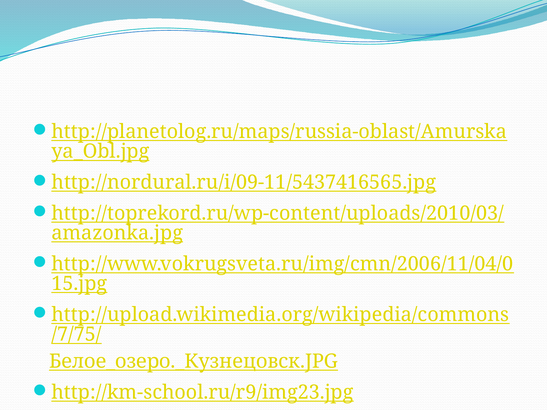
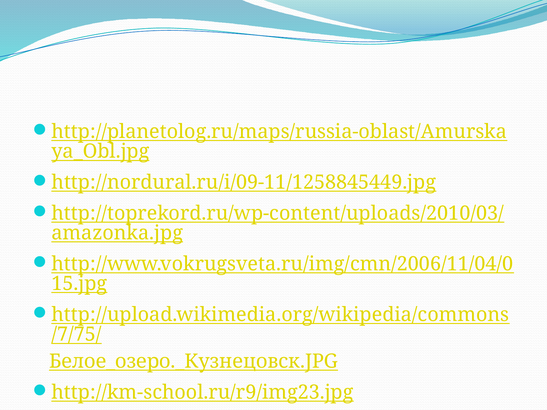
http://nordural.ru/i/09-11/5437416565.jpg: http://nordural.ru/i/09-11/5437416565.jpg -> http://nordural.ru/i/09-11/1258845449.jpg
